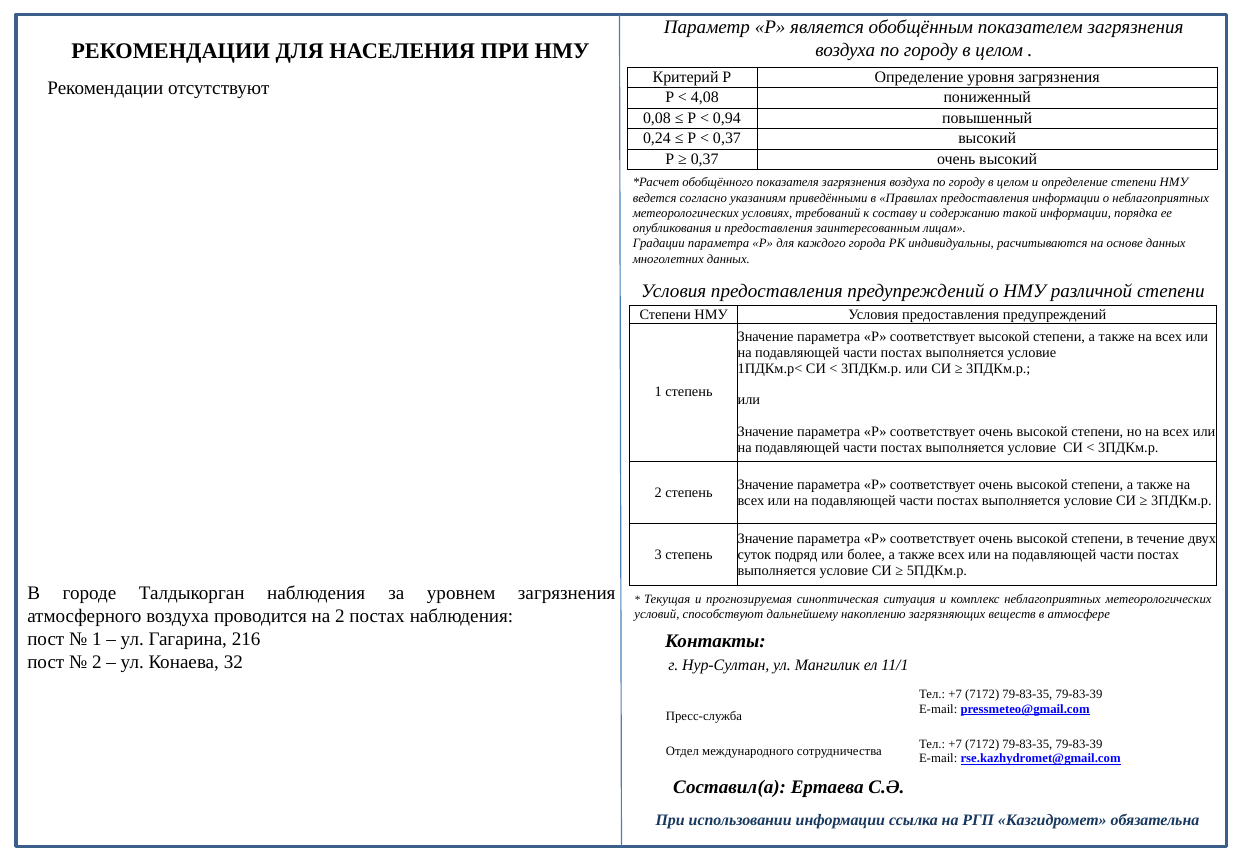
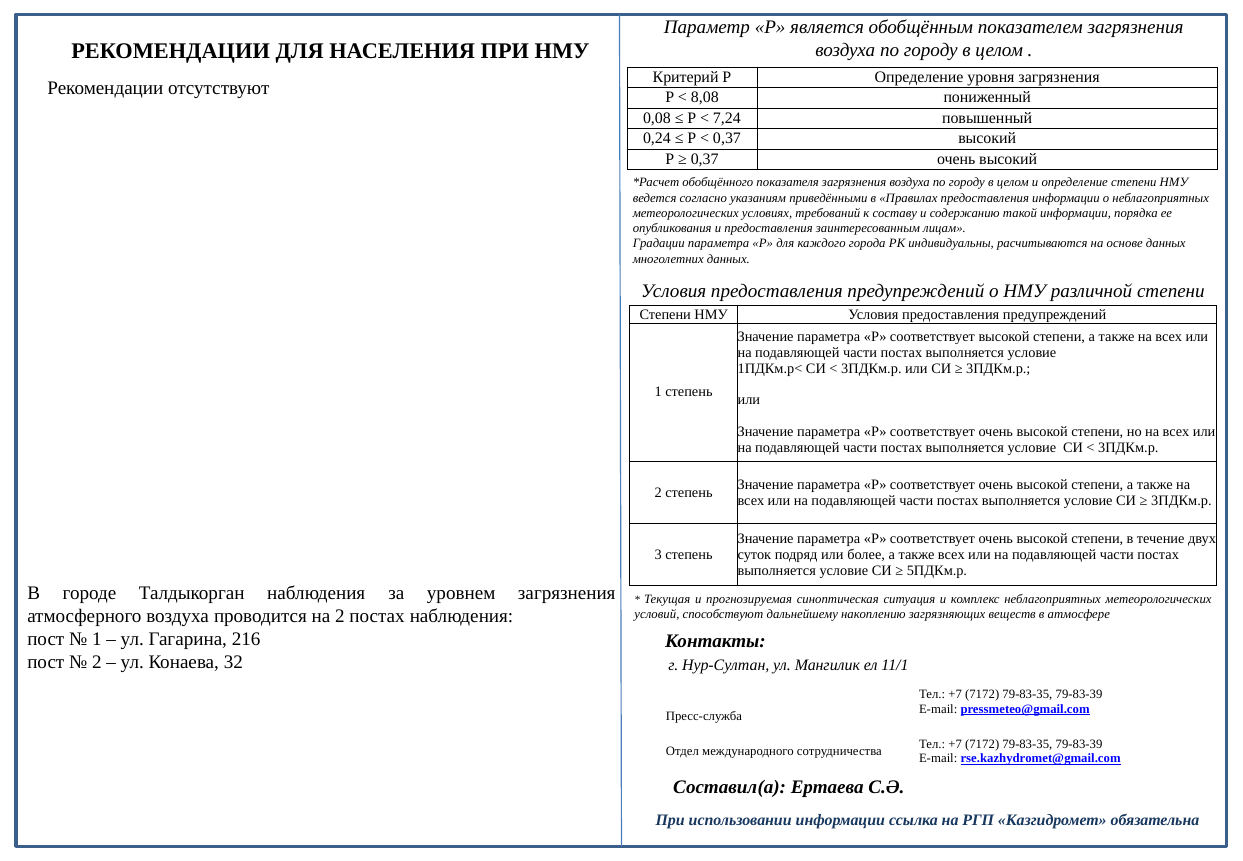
4,08: 4,08 -> 8,08
0,94: 0,94 -> 7,24
